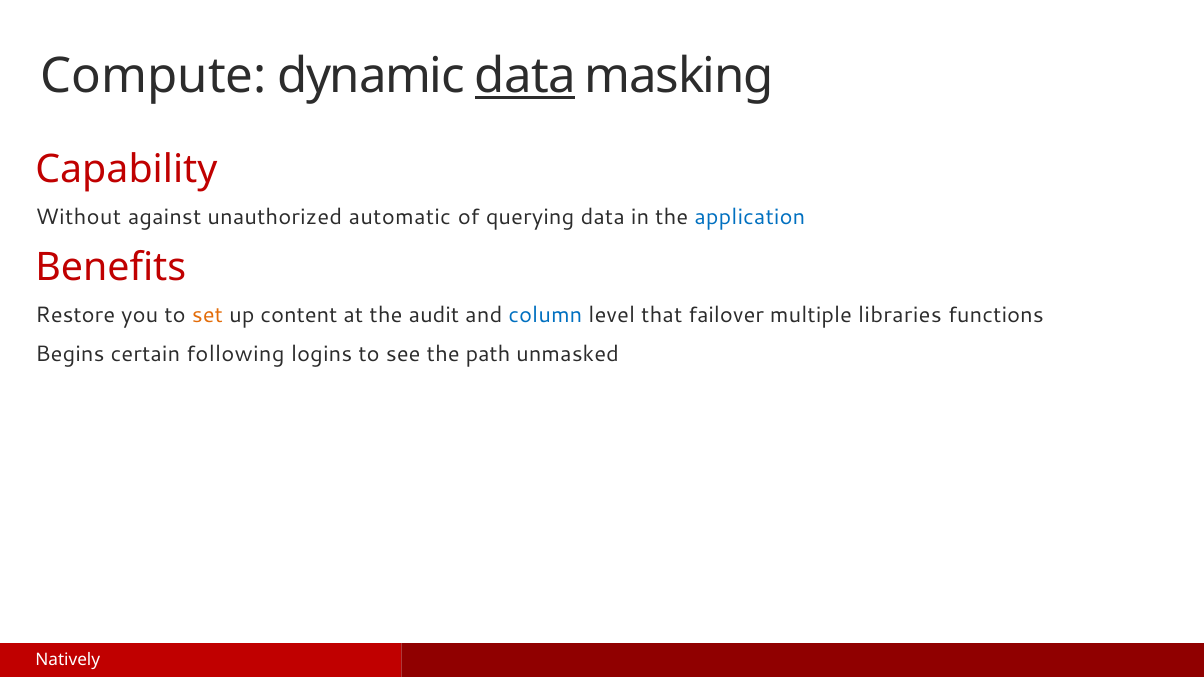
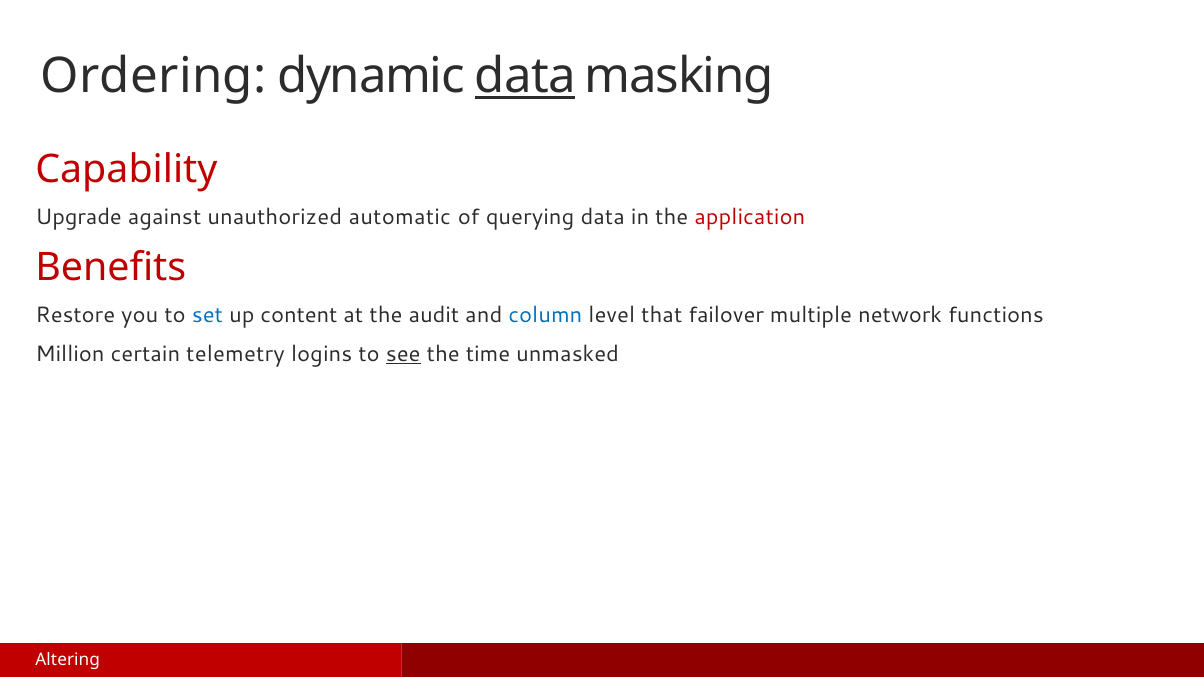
Compute: Compute -> Ordering
Without: Without -> Upgrade
application colour: blue -> red
set colour: orange -> blue
libraries: libraries -> network
Begins: Begins -> Million
following: following -> telemetry
see underline: none -> present
path: path -> time
Natively: Natively -> Altering
